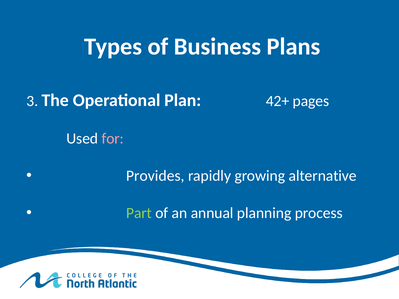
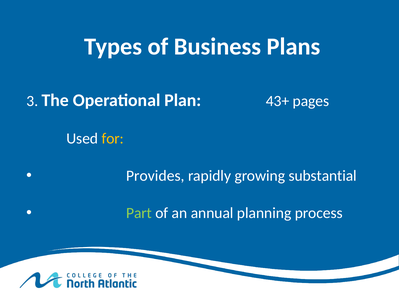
42+: 42+ -> 43+
for colour: pink -> yellow
alternative: alternative -> substantial
